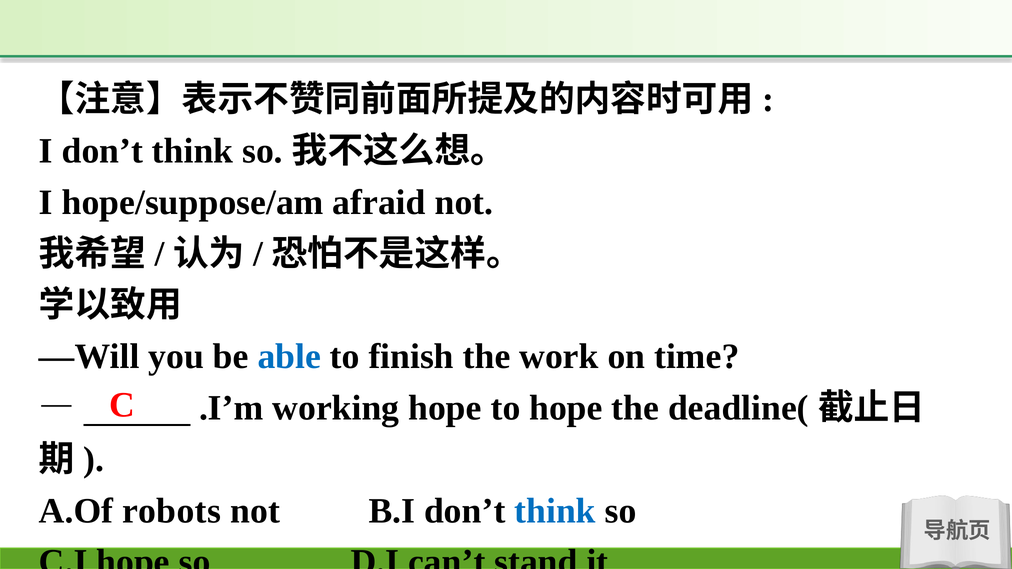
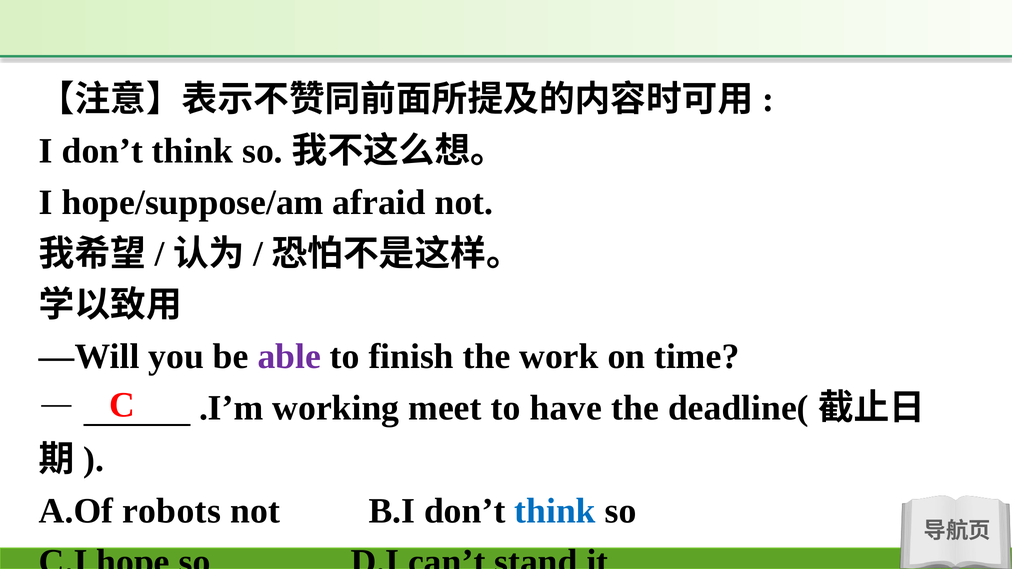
able colour: blue -> purple
working hope: hope -> meet
to hope: hope -> have
